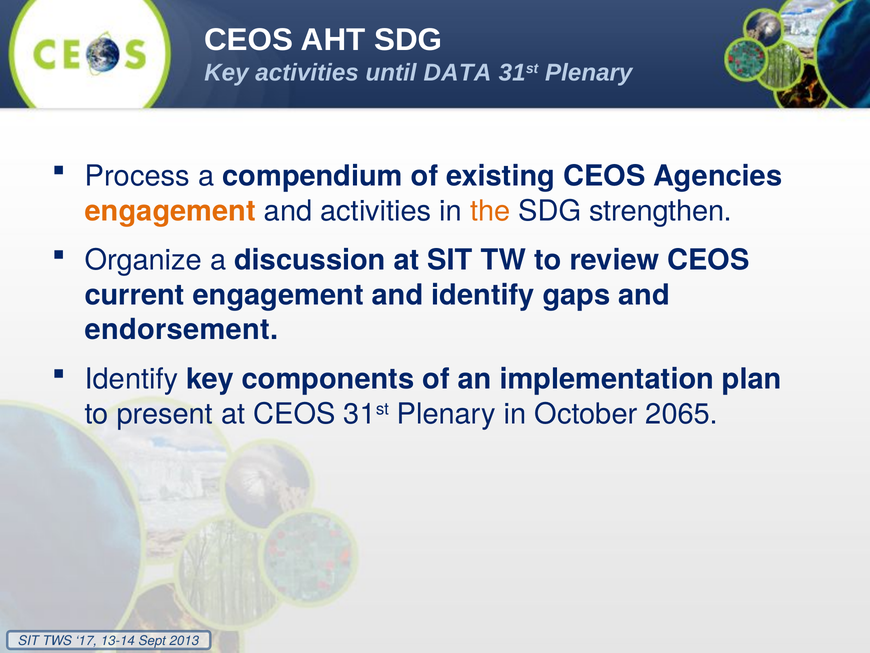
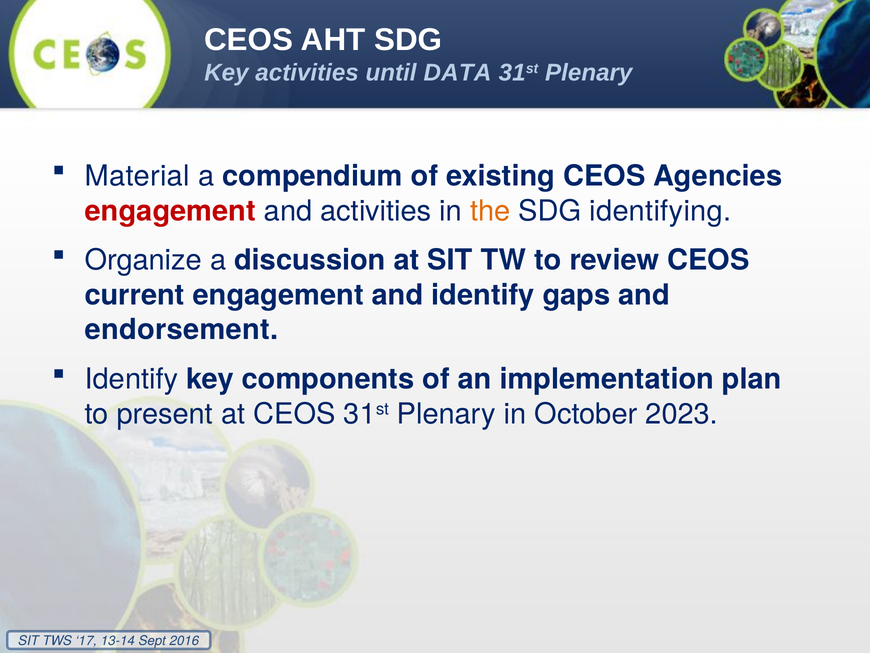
Process: Process -> Material
engagement at (170, 211) colour: orange -> red
strengthen: strengthen -> identifying
2065: 2065 -> 2023
2013: 2013 -> 2016
